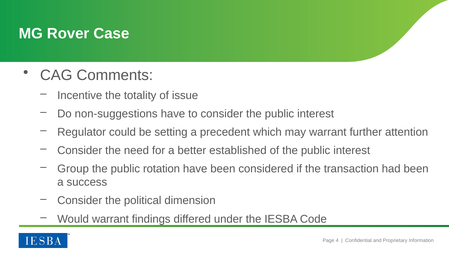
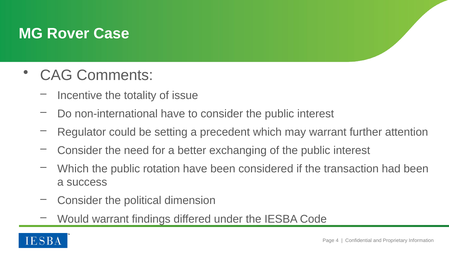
non-suggestions: non-suggestions -> non-international
established: established -> exchanging
Group at (73, 168): Group -> Which
